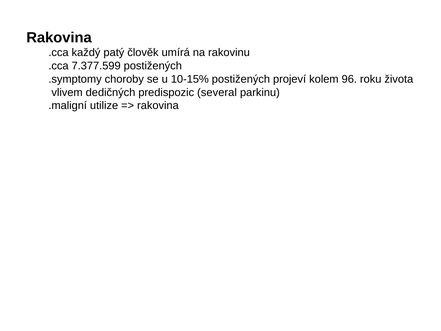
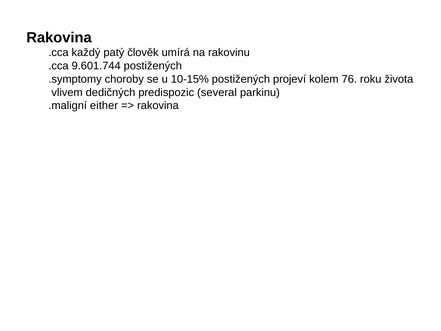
7.377.599: 7.377.599 -> 9.601.744
96: 96 -> 76
utilize: utilize -> either
